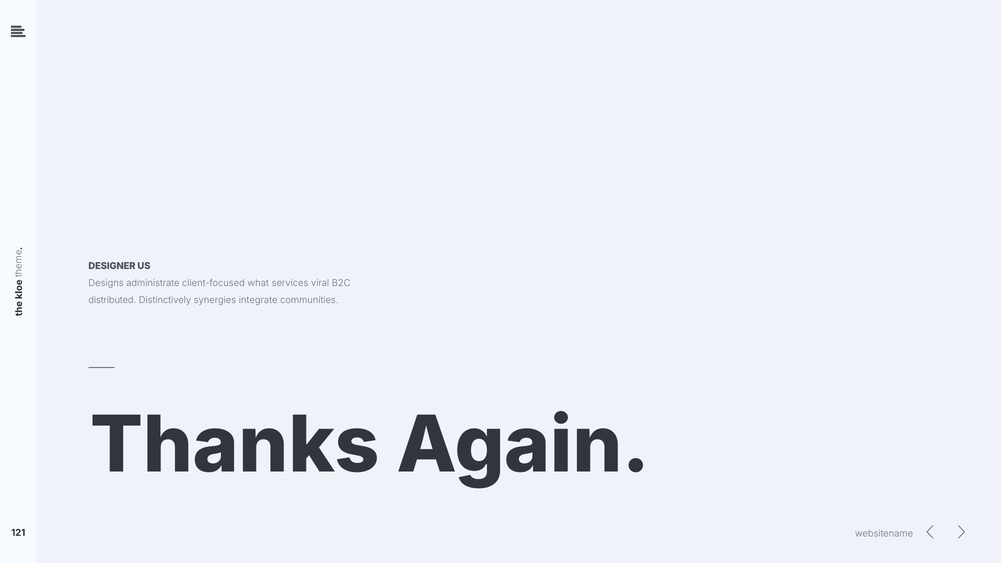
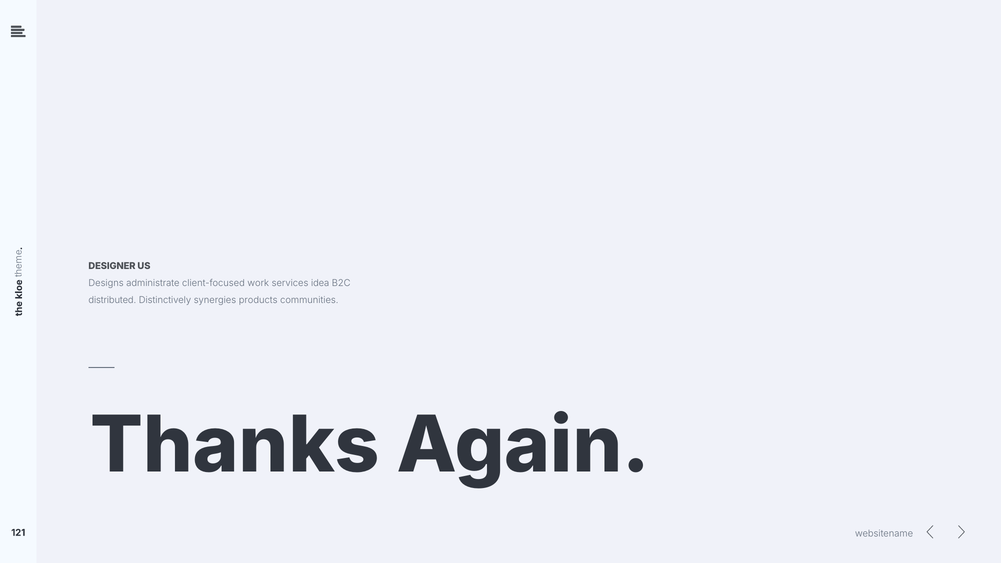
what: what -> work
viral: viral -> idea
integrate: integrate -> products
